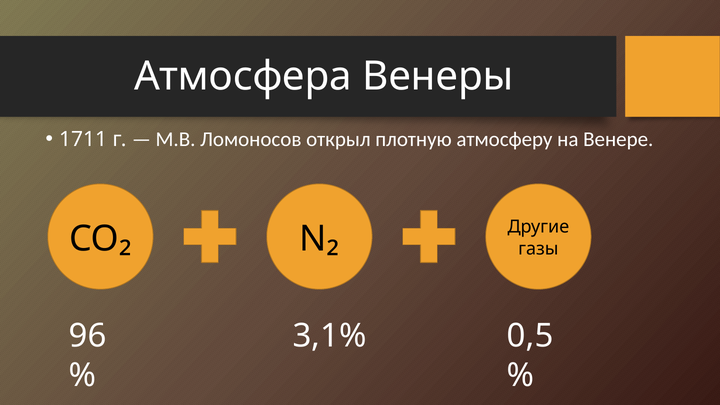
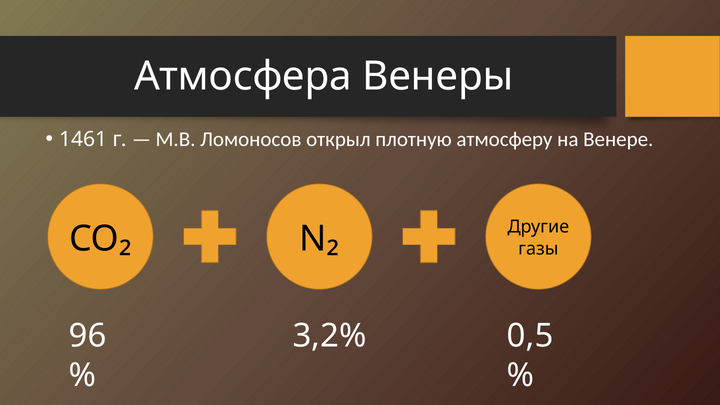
1711: 1711 -> 1461
3,1%: 3,1% -> 3,2%
